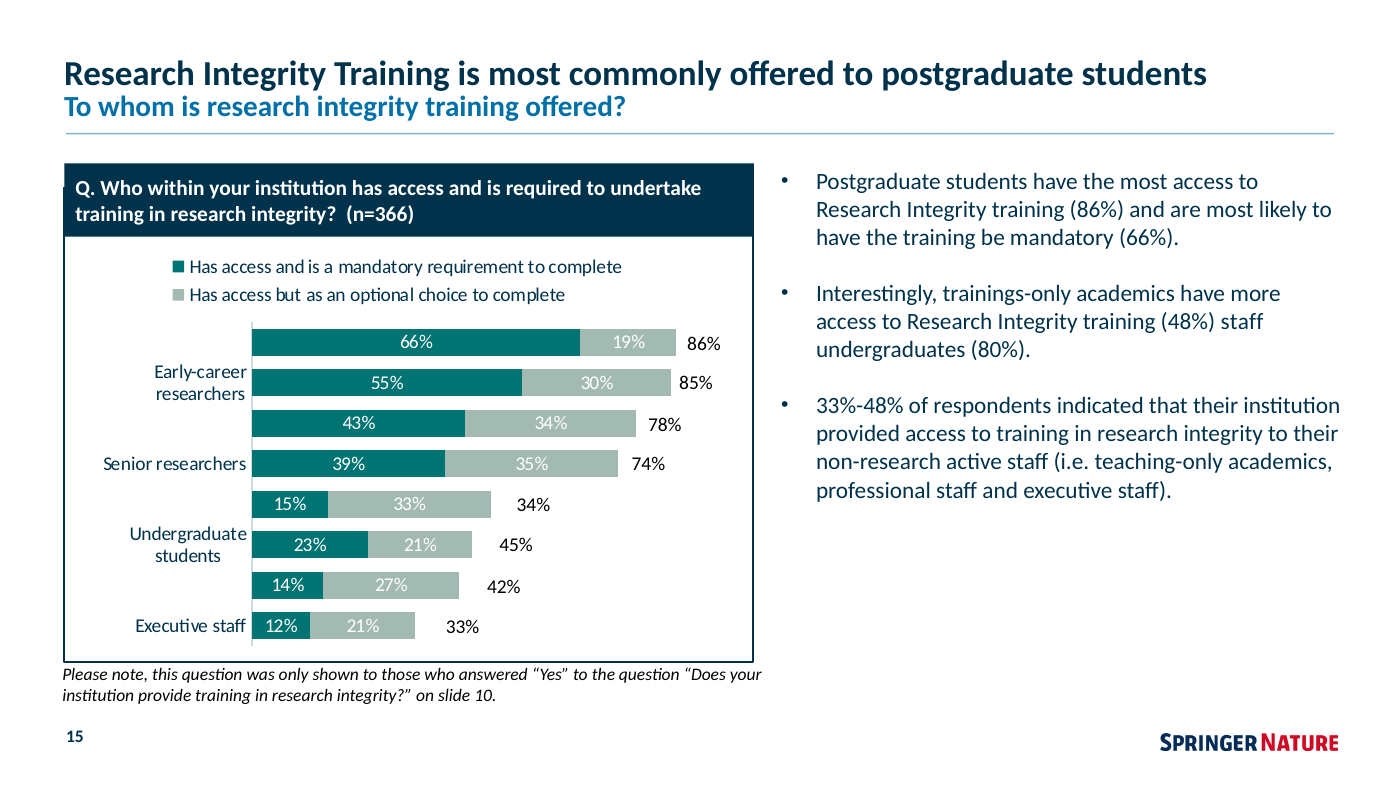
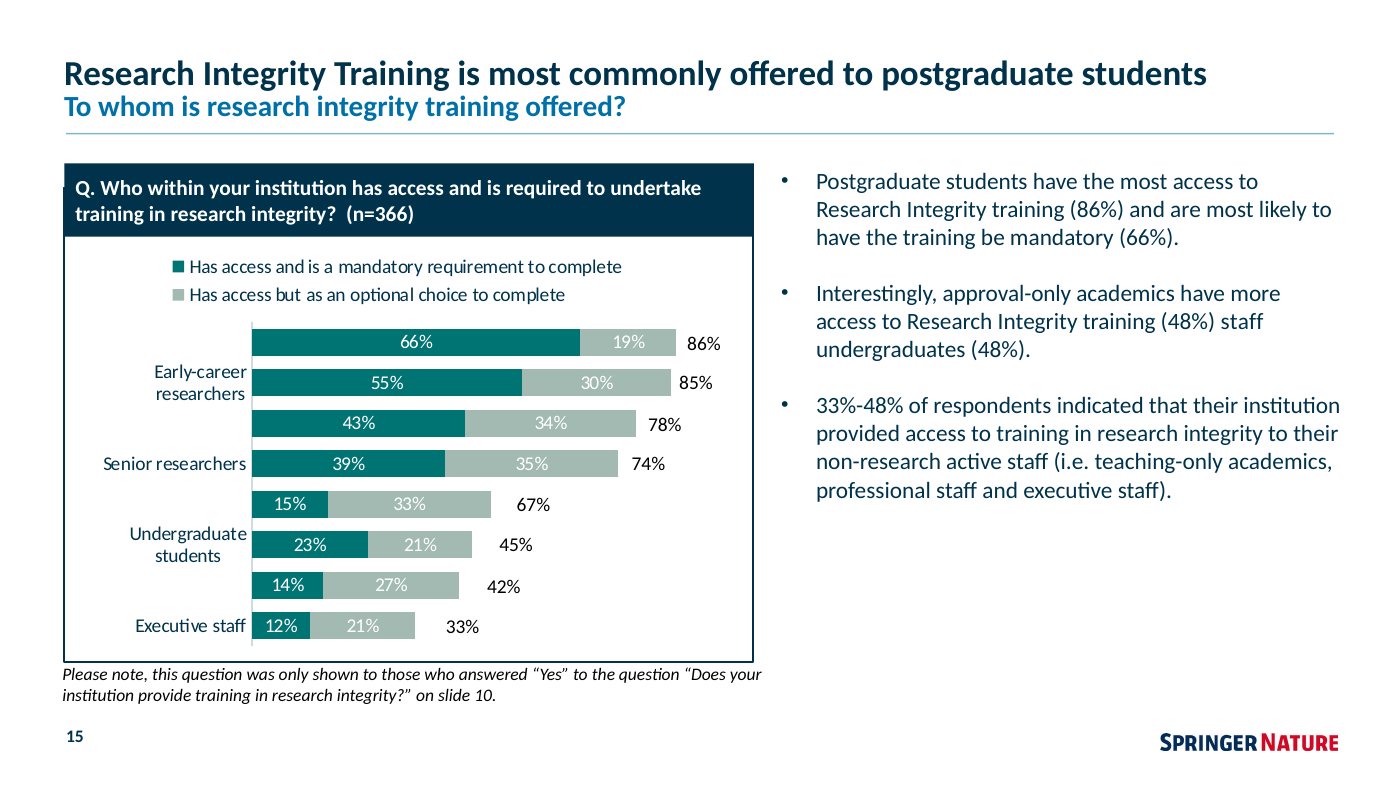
trainings-only: trainings-only -> approval-only
undergraduates 80%: 80% -> 48%
34% at (533, 505): 34% -> 67%
